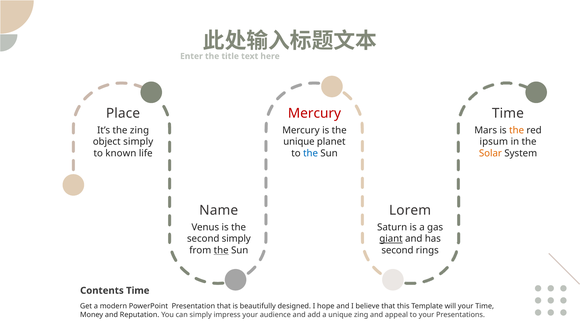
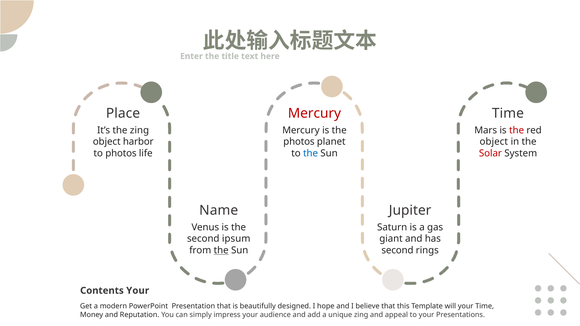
the at (517, 130) colour: orange -> red
object simply: simply -> harbor
unique at (299, 142): unique -> photos
ipsum at (494, 142): ipsum -> object
to known: known -> photos
Solar colour: orange -> red
Lorem: Lorem -> Jupiter
second simply: simply -> ipsum
giant underline: present -> none
Contents Time: Time -> Your
